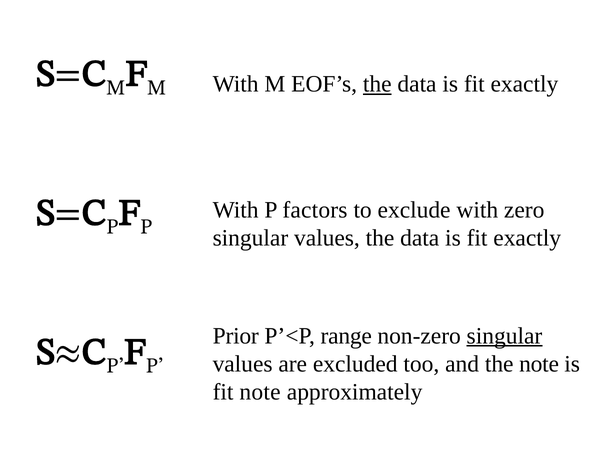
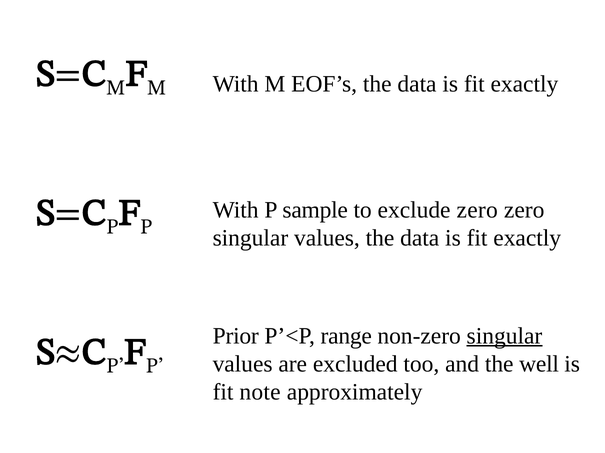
the at (377, 84) underline: present -> none
factors: factors -> sample
exclude with: with -> zero
the note: note -> well
